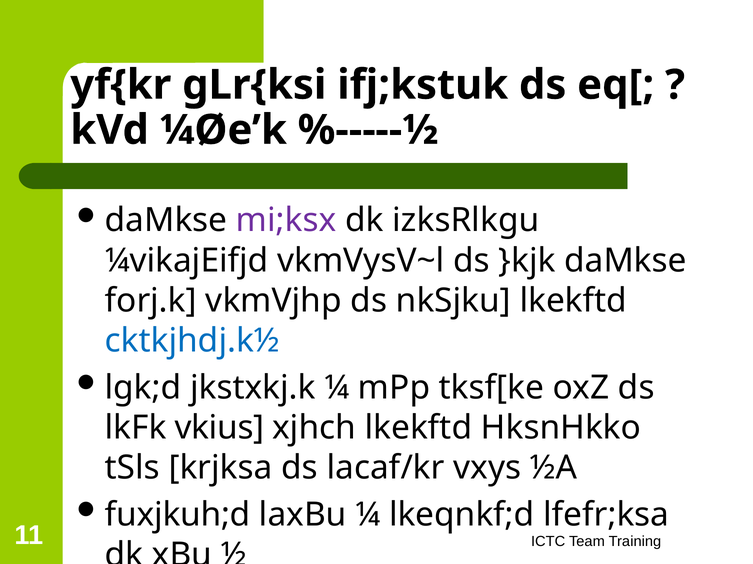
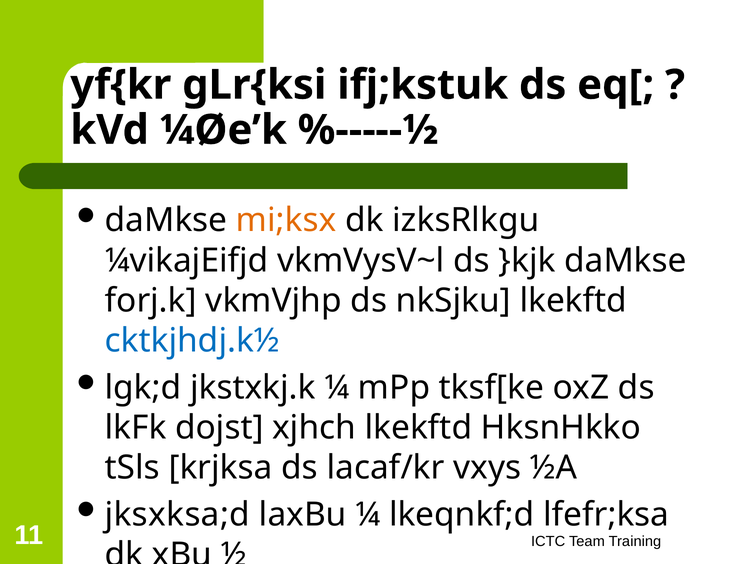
mi;ksx colour: purple -> orange
vkius: vkius -> dojst
fuxjkuh;d: fuxjkuh;d -> jksxksa;d
